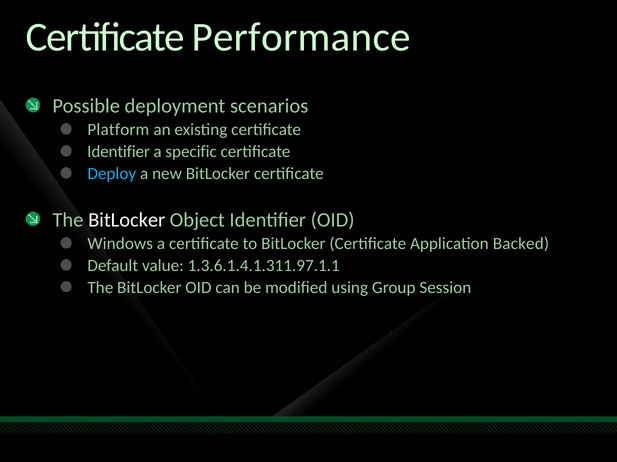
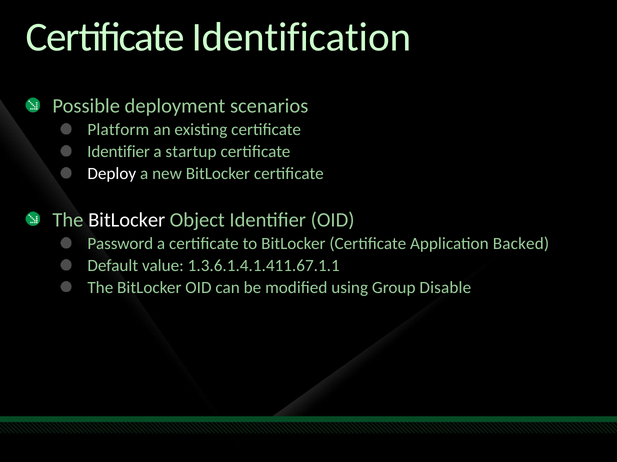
Performance: Performance -> Identification
specific: specific -> startup
Deploy colour: light blue -> white
Windows: Windows -> Password
1.3.6.1.4.1.311.97.1.1: 1.3.6.1.4.1.311.97.1.1 -> 1.3.6.1.4.1.411.67.1.1
Session: Session -> Disable
